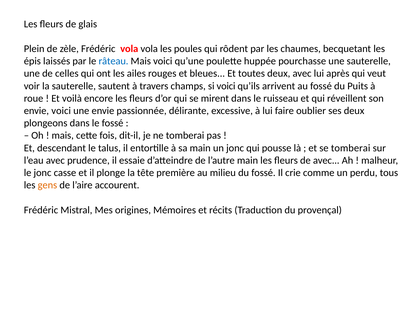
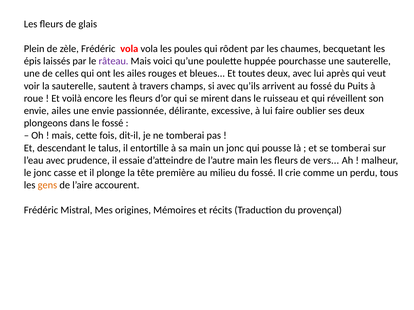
râteau colour: blue -> purple
si voici: voici -> avec
envie voici: voici -> ailes
de avec: avec -> vers
